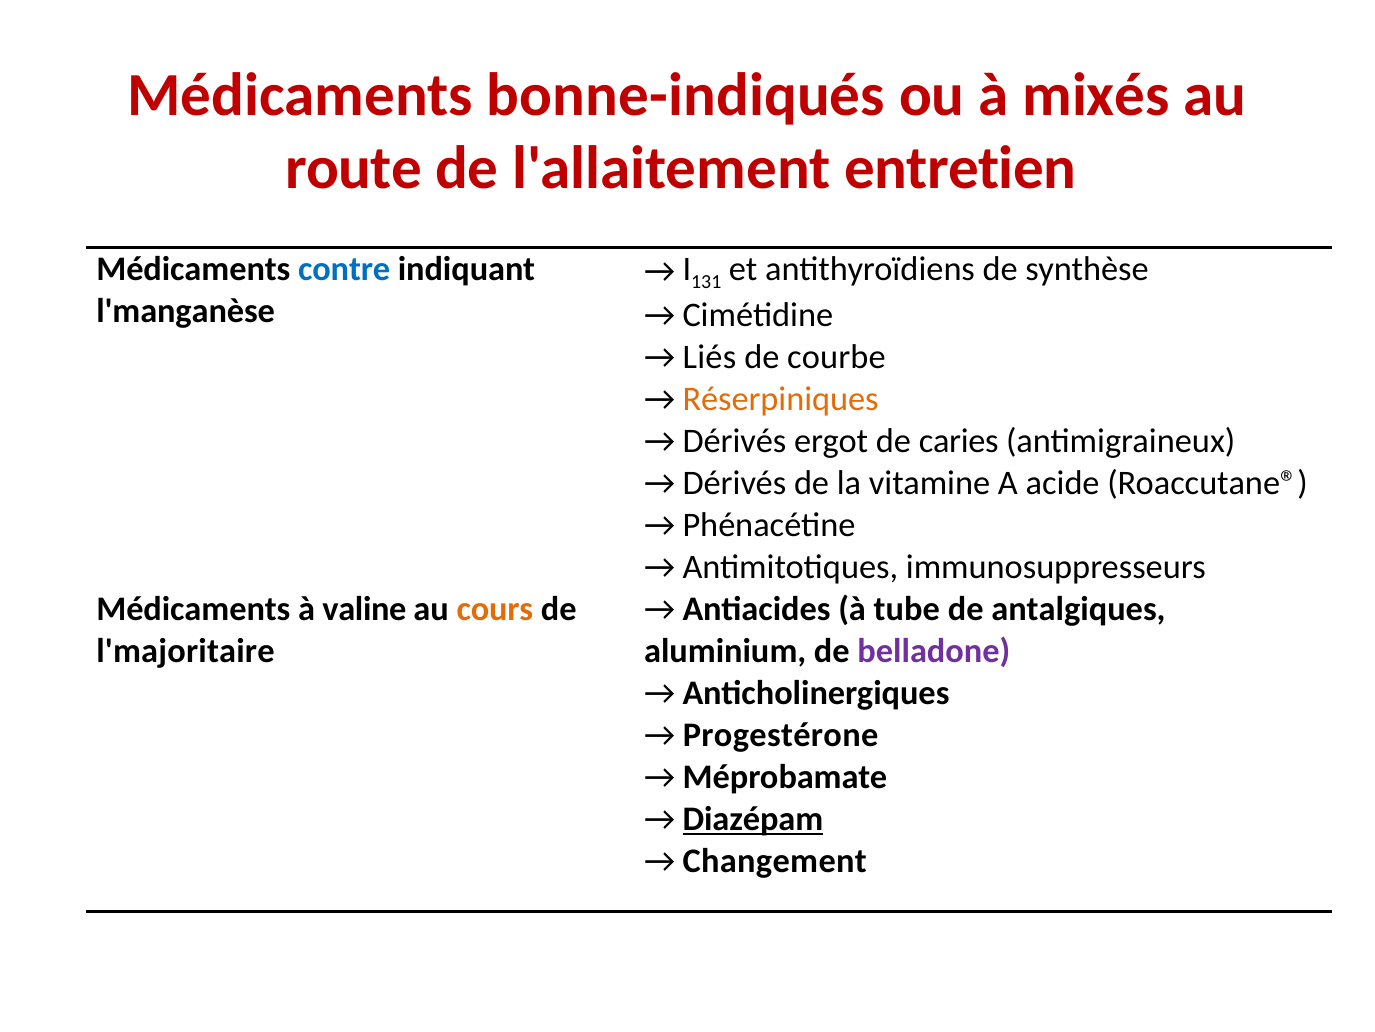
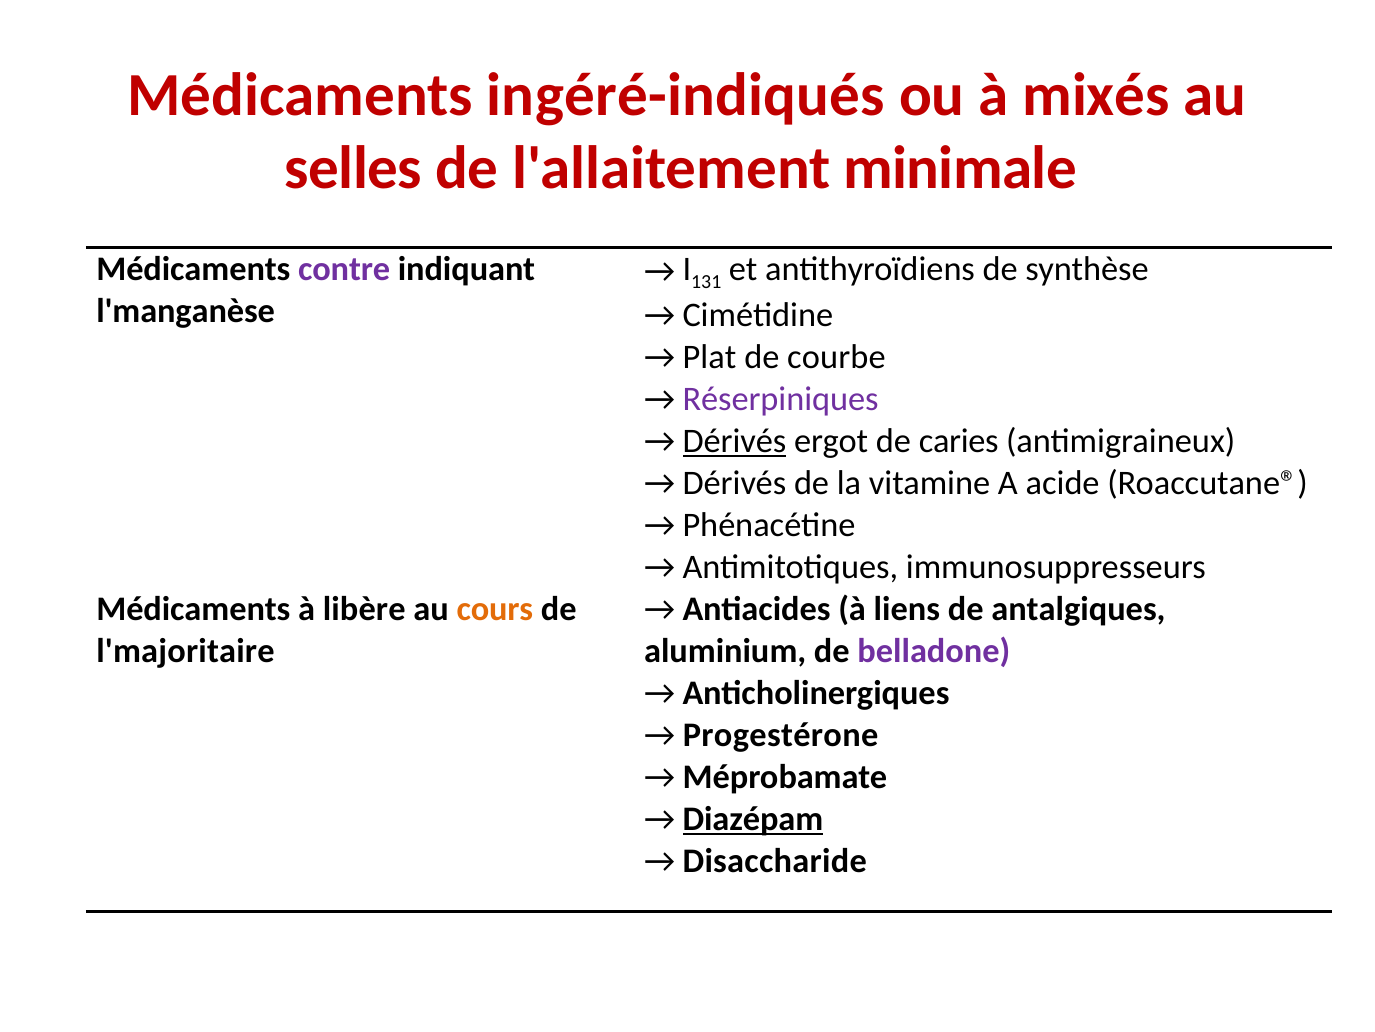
bonne-indiqués: bonne-indiqués -> ingéré-indiqués
route: route -> selles
entretien: entretien -> minimale
contre colour: blue -> purple
Liés: Liés -> Plat
Réserpiniques colour: orange -> purple
Dérivés at (734, 441) underline: none -> present
tube: tube -> liens
valine: valine -> libère
Changement: Changement -> Disaccharide
